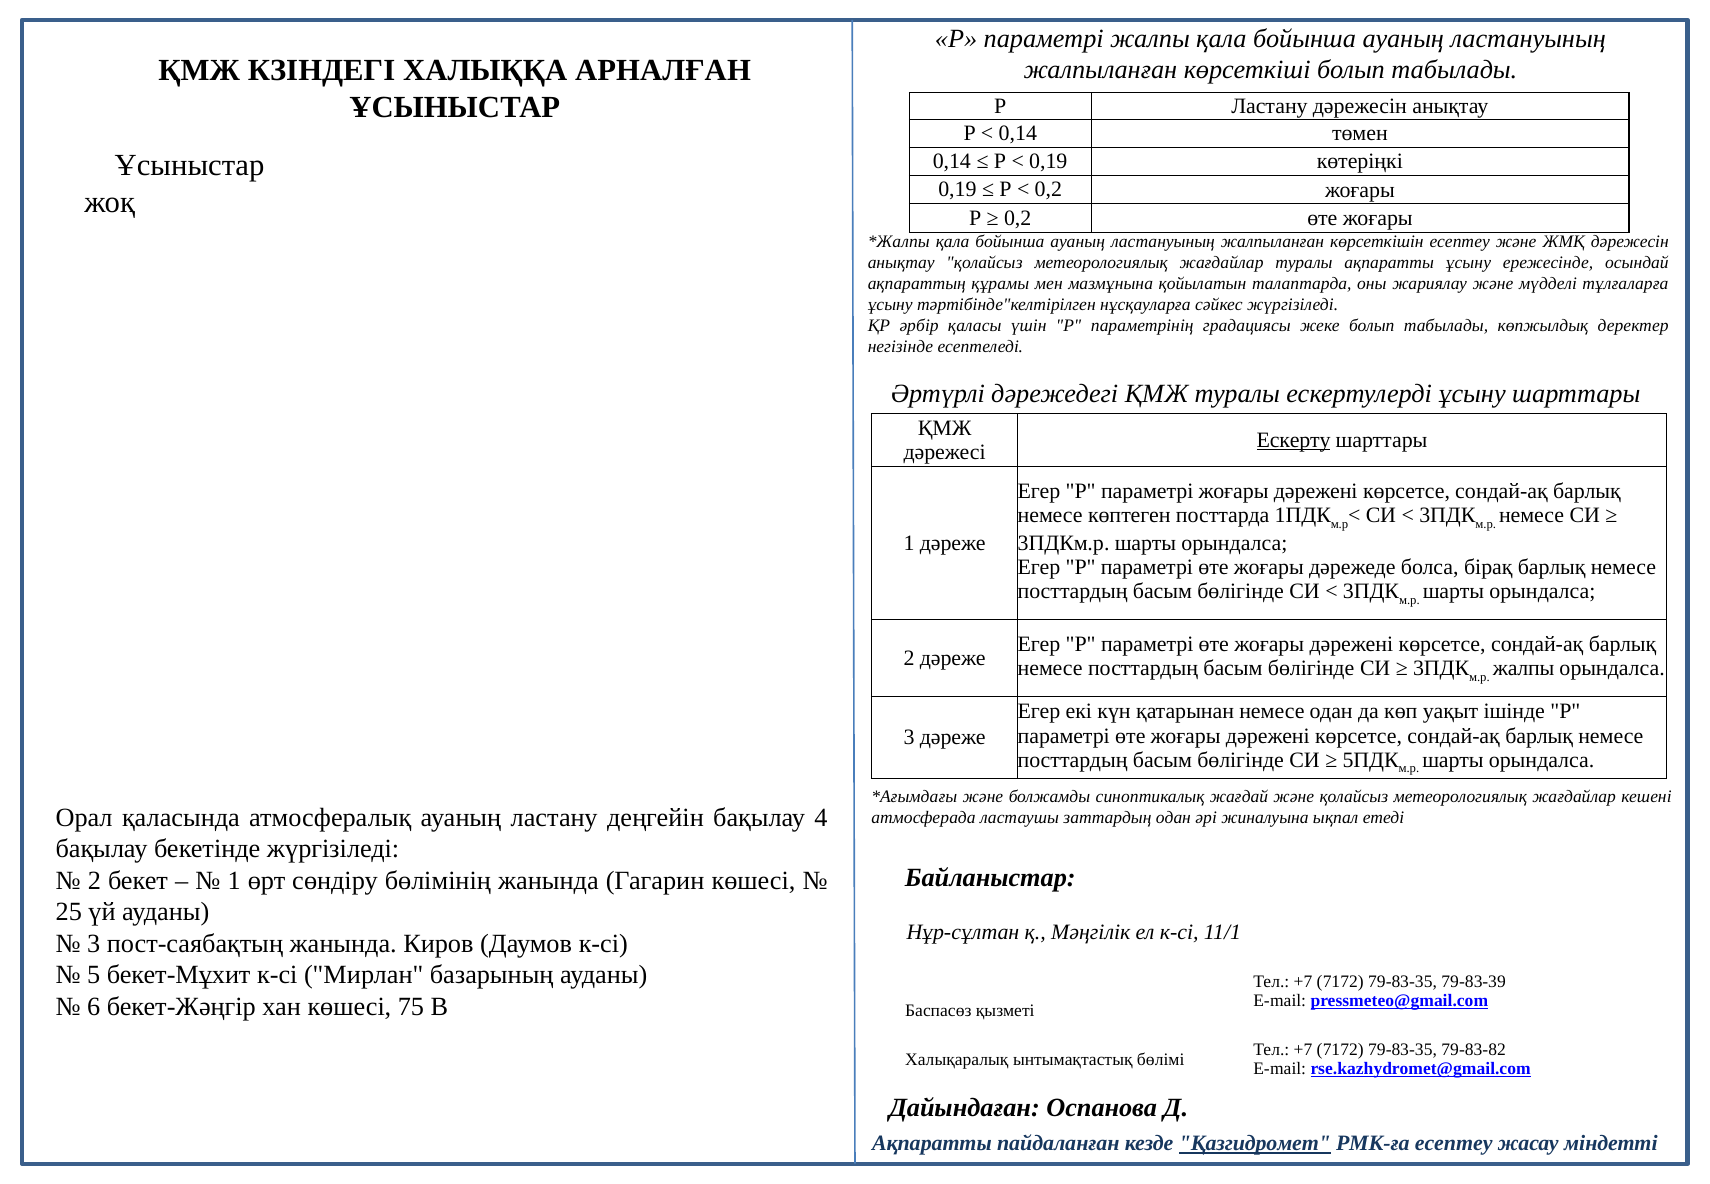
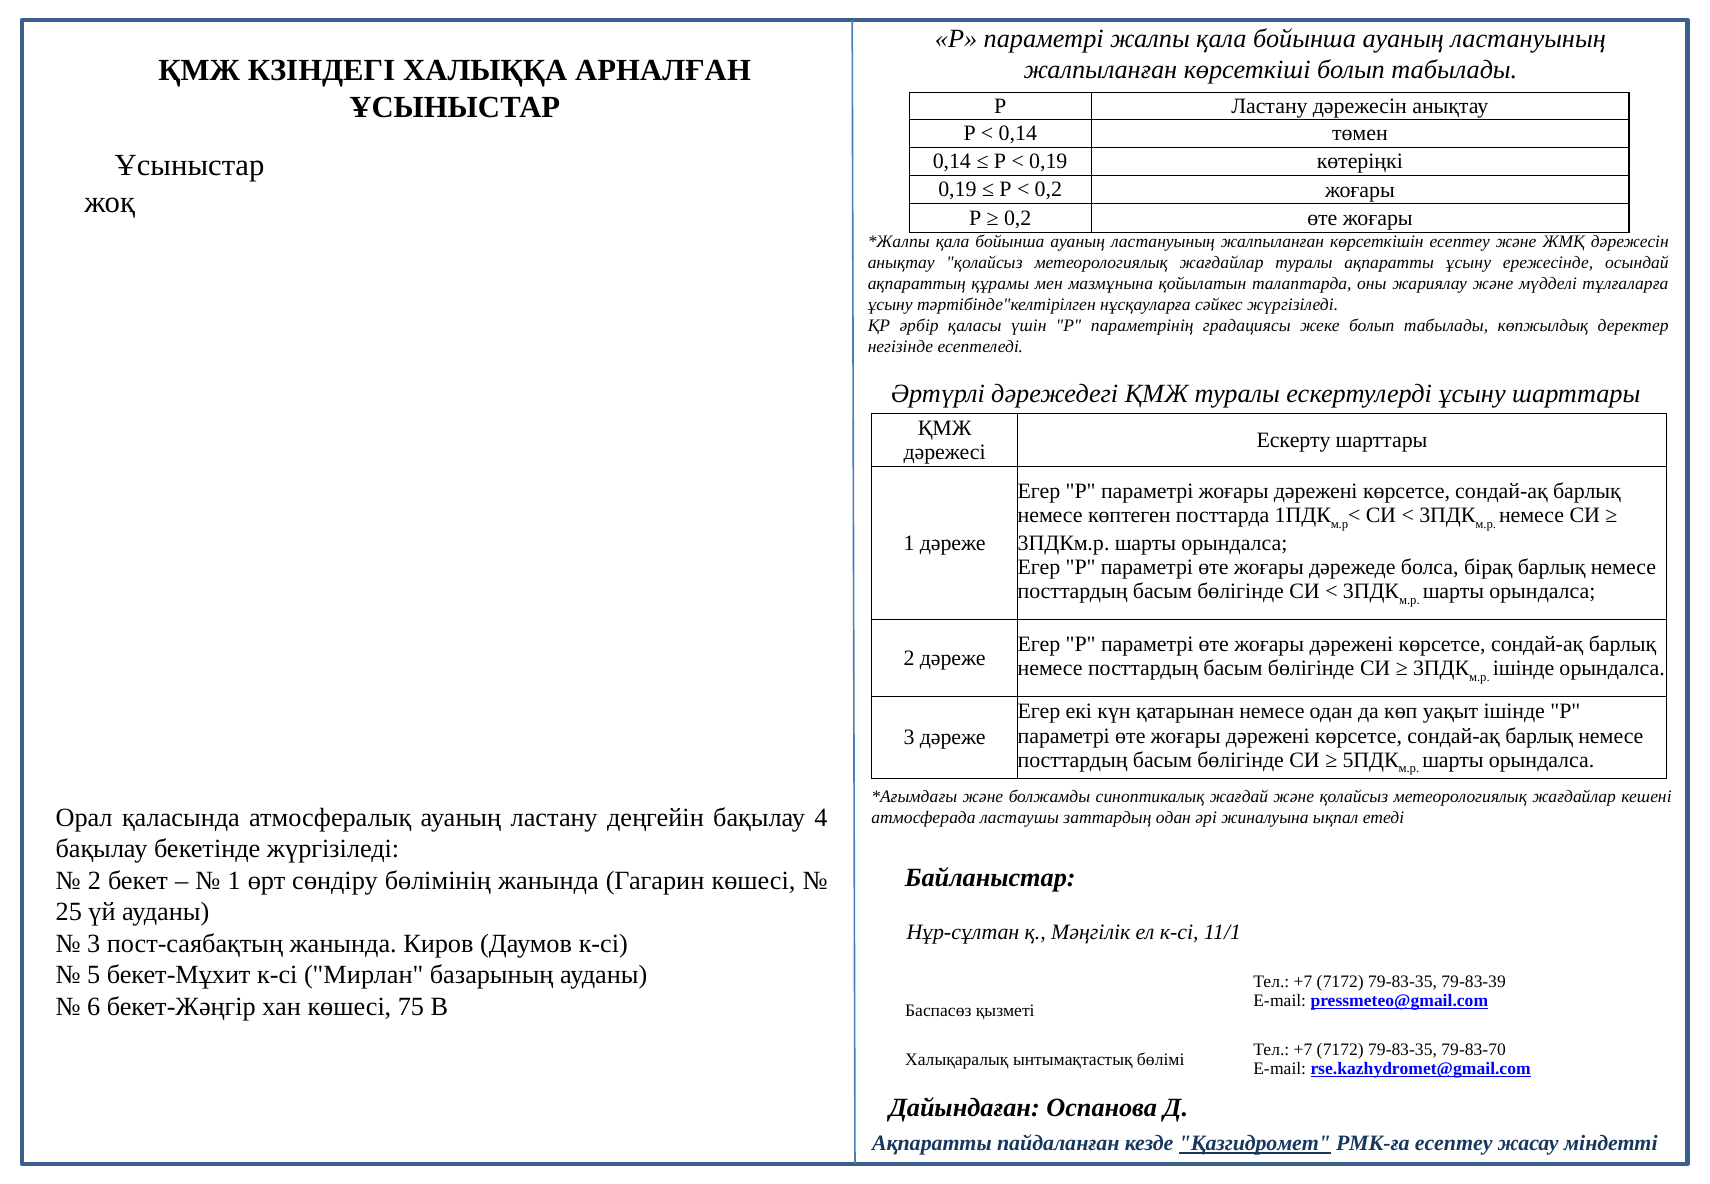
Ескерту underline: present -> none
жалпы at (1524, 668): жалпы -> ішінде
79-83-82: 79-83-82 -> 79-83-70
